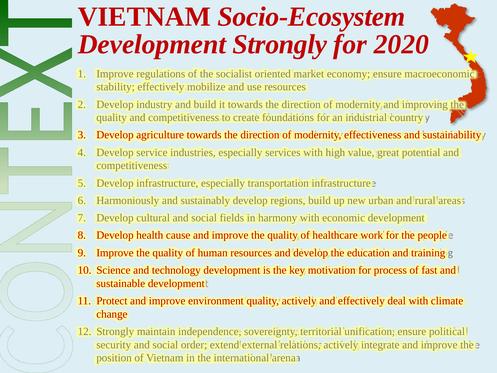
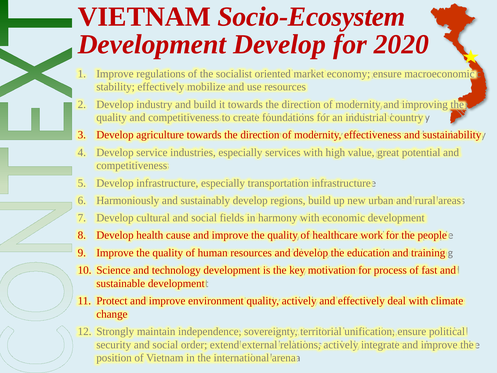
Development Strongly: Strongly -> Develop
